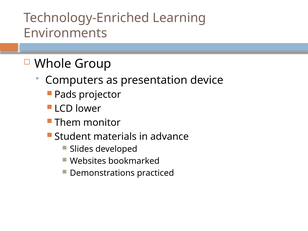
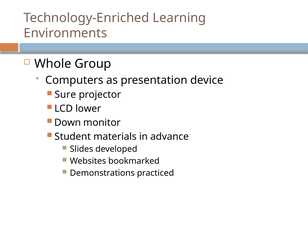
Pads: Pads -> Sure
Them: Them -> Down
